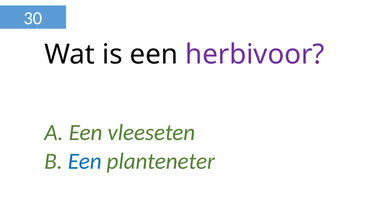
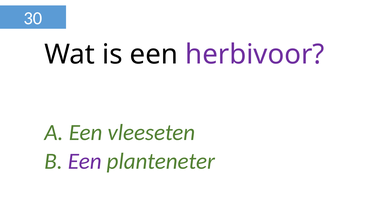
Een at (85, 161) colour: blue -> purple
